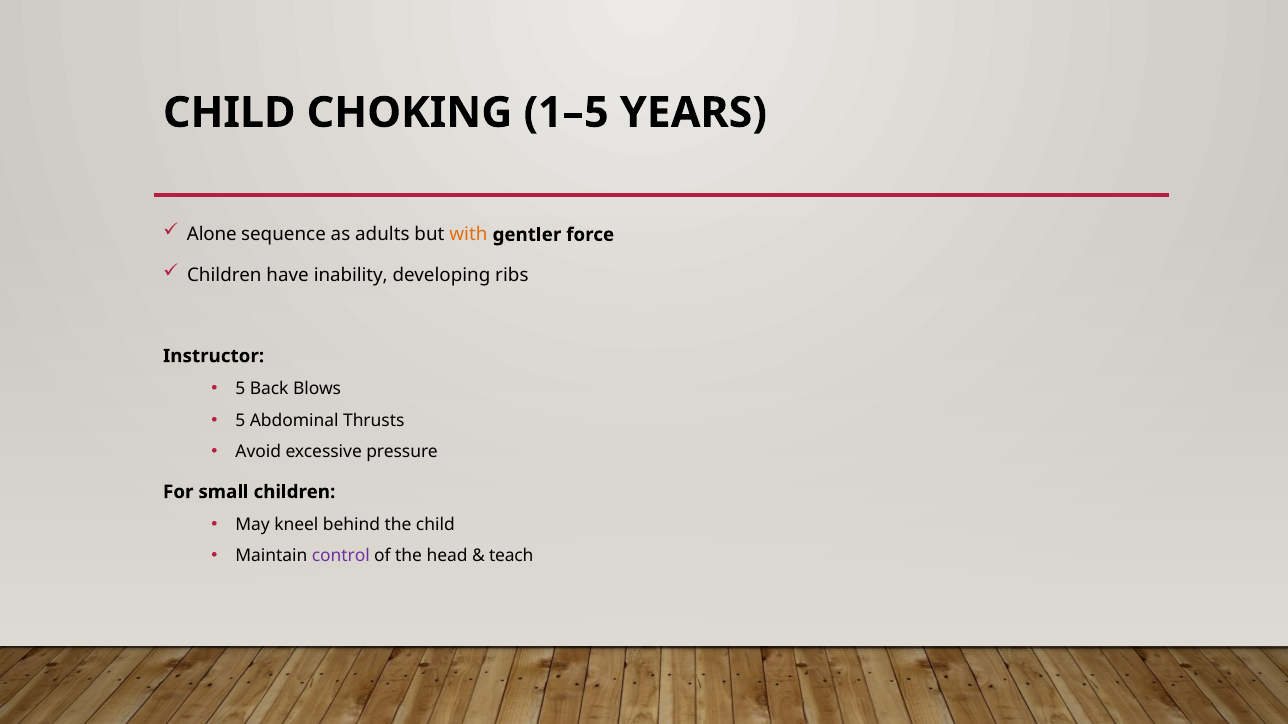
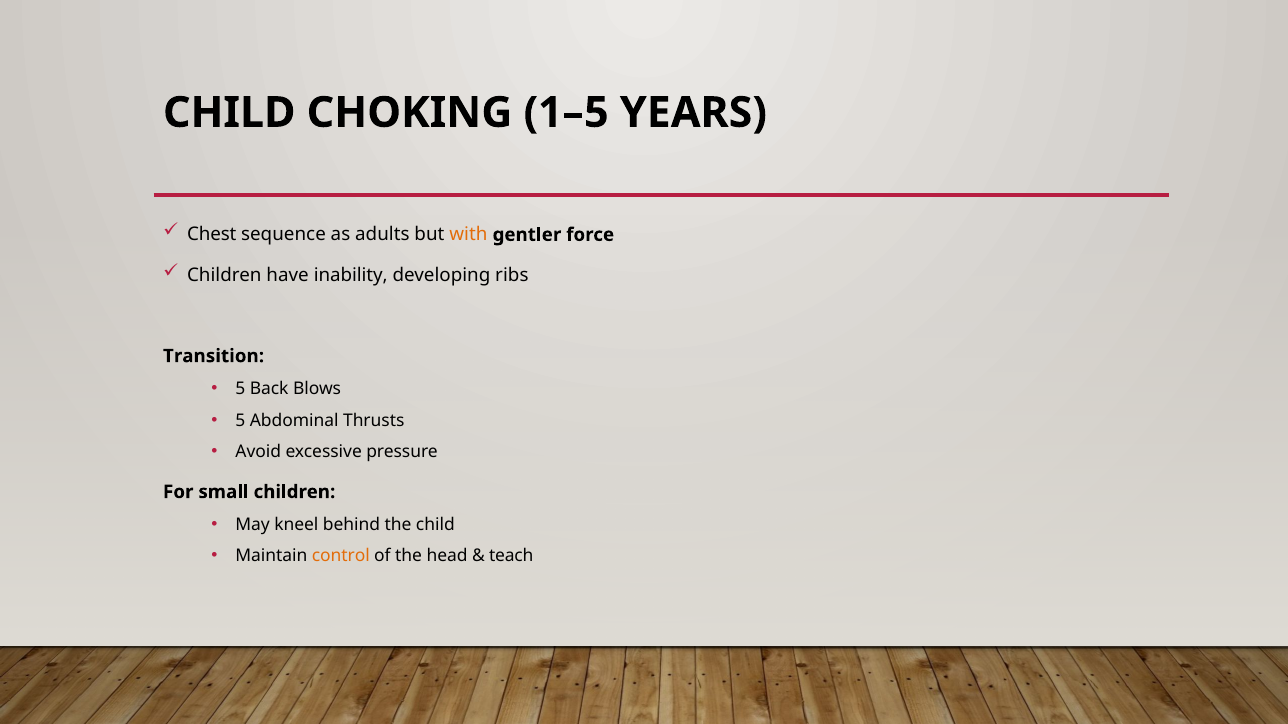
Alone: Alone -> Chest
Instructor: Instructor -> Transition
control colour: purple -> orange
